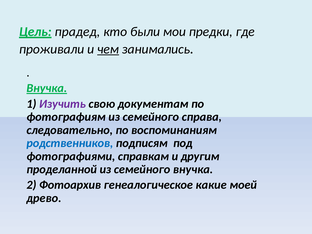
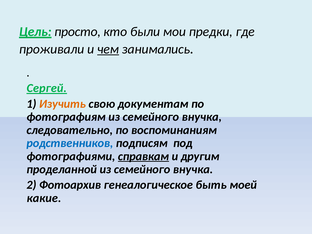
прадед: прадед -> просто
Внучка at (47, 88): Внучка -> Сергей
Изучить colour: purple -> orange
фотографиям из семейного справа: справа -> внучка
справкам underline: none -> present
какие: какие -> быть
древо: древо -> какие
